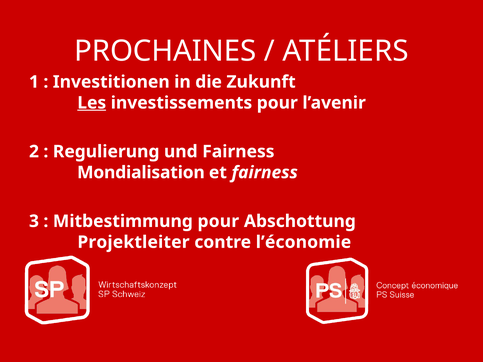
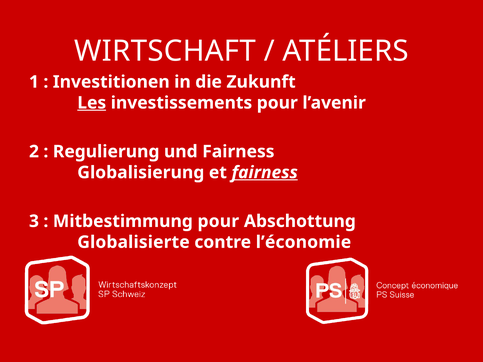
PROCHAINES: PROCHAINES -> WIRTSCHAFT
Mondialisation: Mondialisation -> Globalisierung
fairness at (265, 173) underline: none -> present
Projektleiter: Projektleiter -> Globalisierte
